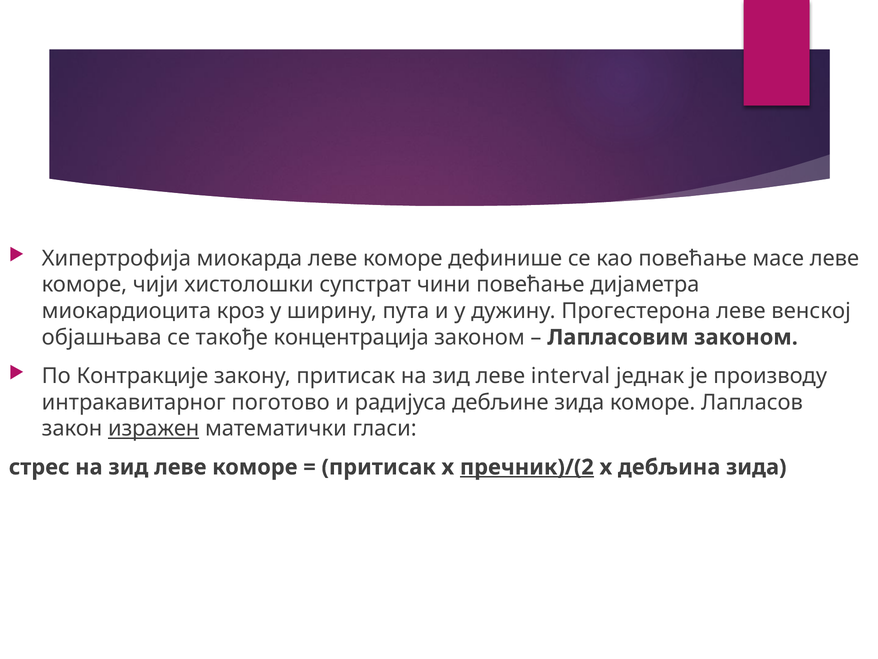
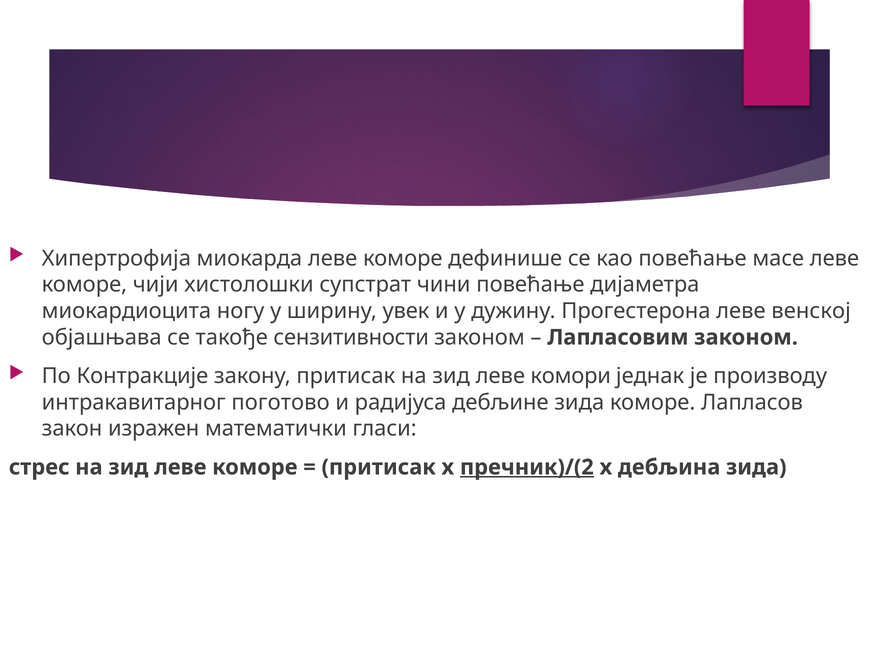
кроз: кроз -> ногу
пута: пута -> увек
концентрација: концентрација -> сензитивности
interval: interval -> комори
изражен underline: present -> none
